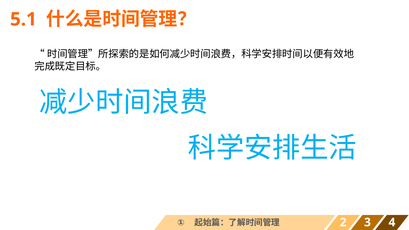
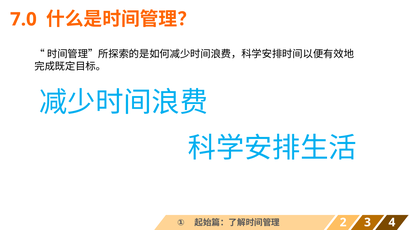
5.1: 5.1 -> 7.0
